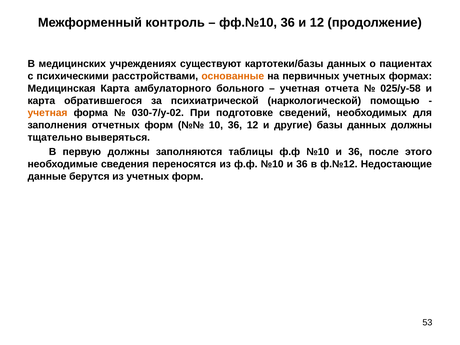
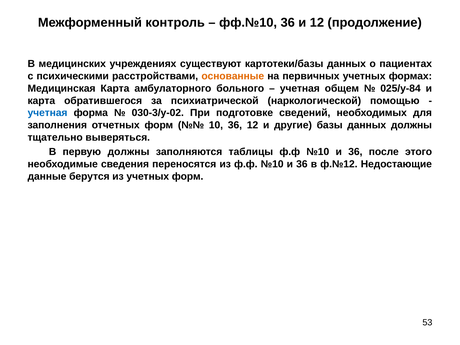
отчета: отчета -> общем
025/у-58: 025/у-58 -> 025/у-84
учетная at (48, 113) colour: orange -> blue
030-7/у-02: 030-7/у-02 -> 030-3/у-02
